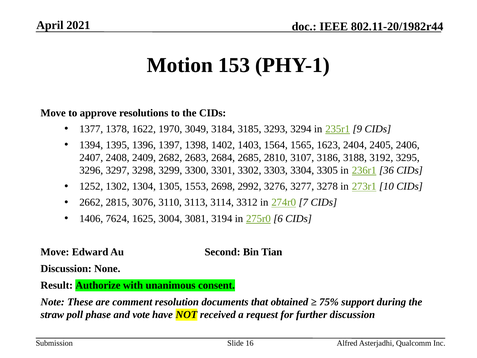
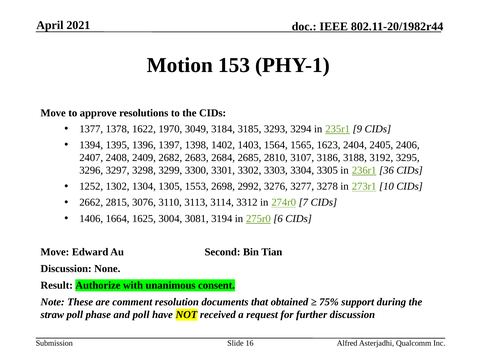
7624: 7624 -> 1664
and vote: vote -> poll
